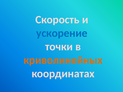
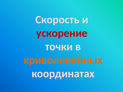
ускорение colour: blue -> red
